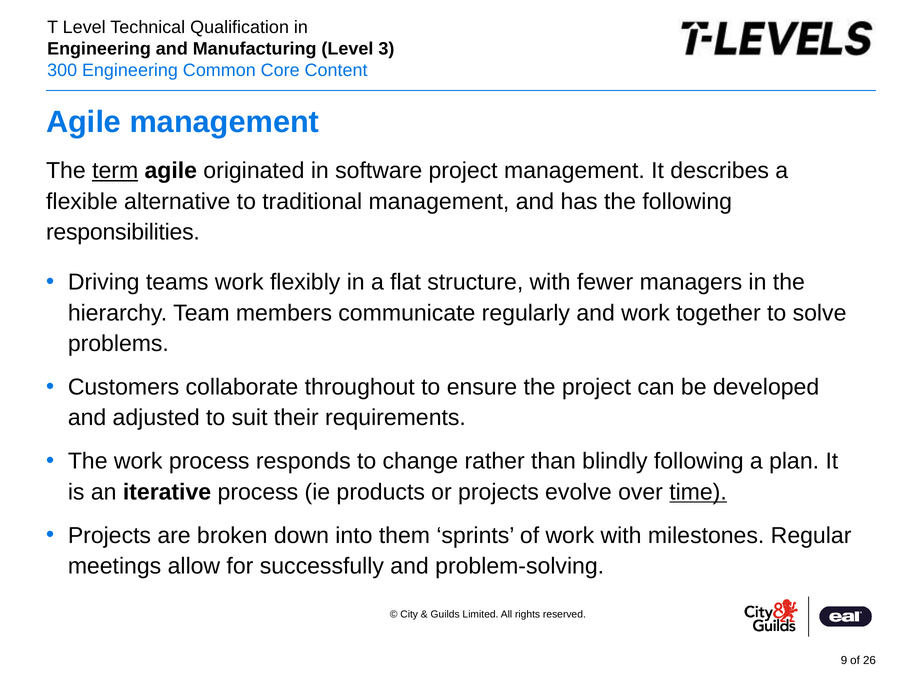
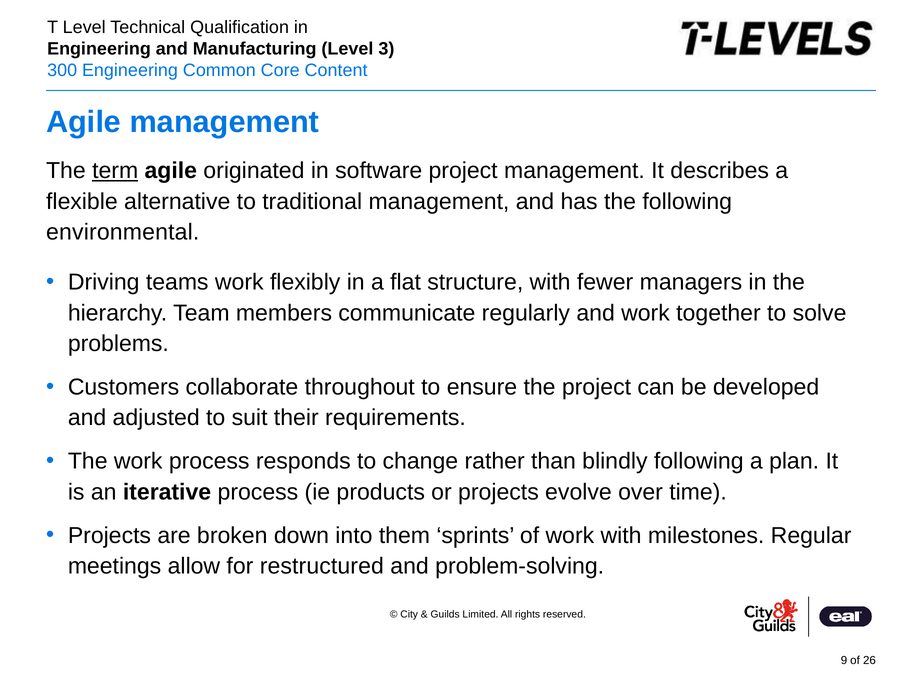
responsibilities: responsibilities -> environmental
time underline: present -> none
successfully: successfully -> restructured
